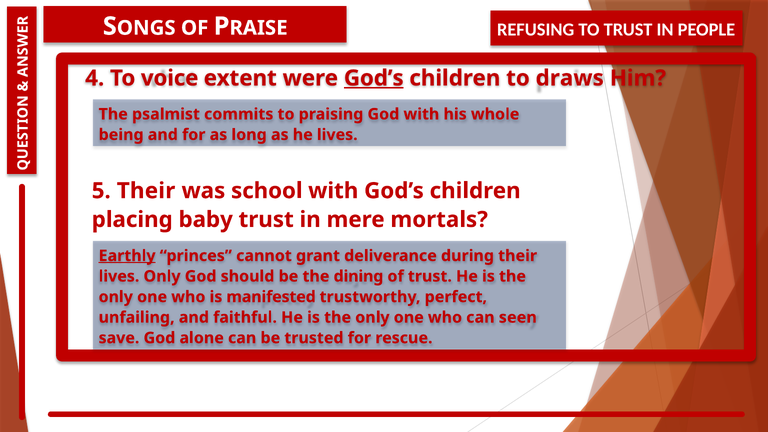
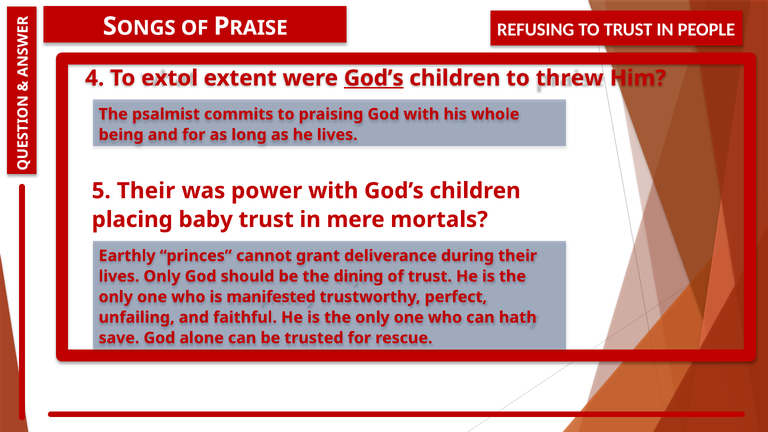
voice: voice -> extol
draws: draws -> threw
school: school -> power
Earthly underline: present -> none
seen: seen -> hath
